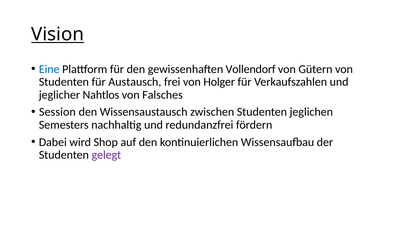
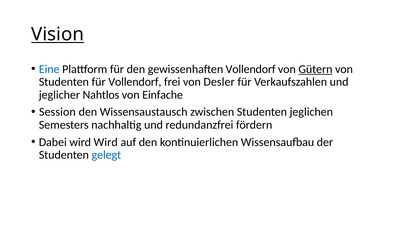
Gütern underline: none -> present
für Austausch: Austausch -> Vollendorf
Holger: Holger -> Desler
Falsches: Falsches -> Einfache
wird Shop: Shop -> Wird
gelegt colour: purple -> blue
